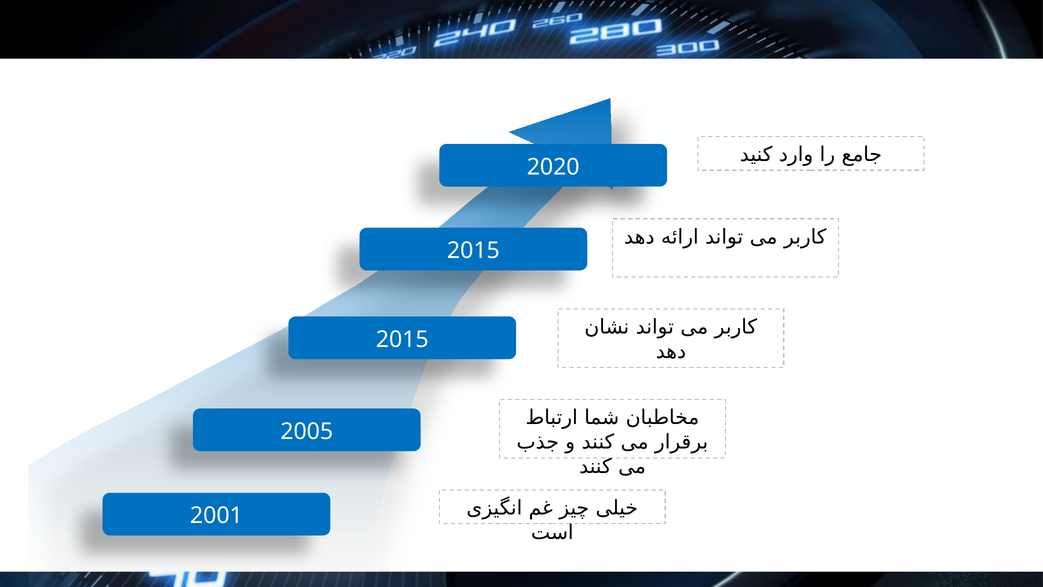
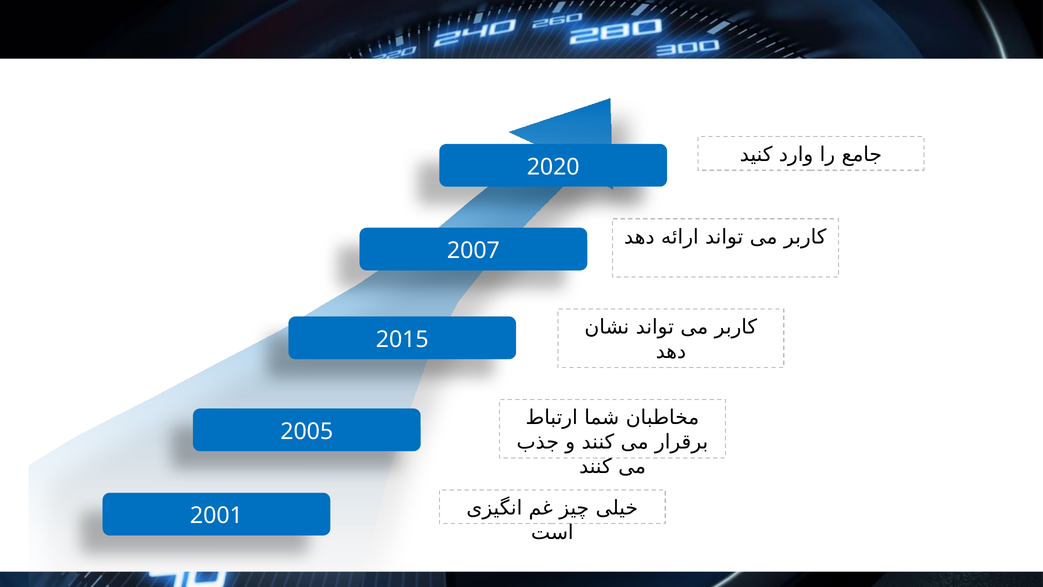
2015 at (473, 251): 2015 -> 2007
